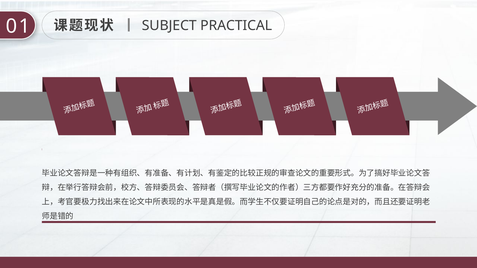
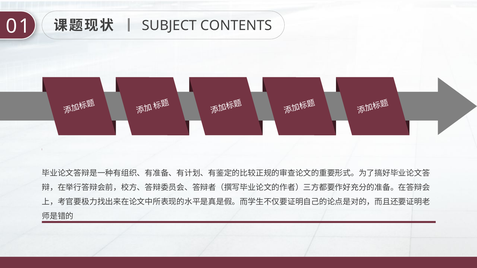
PRACTICAL: PRACTICAL -> CONTENTS
